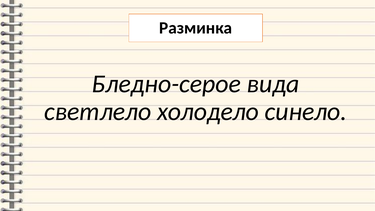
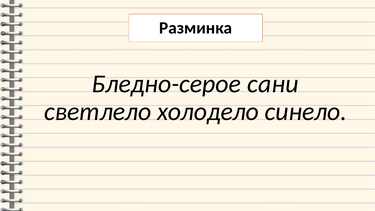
вида: вида -> сани
